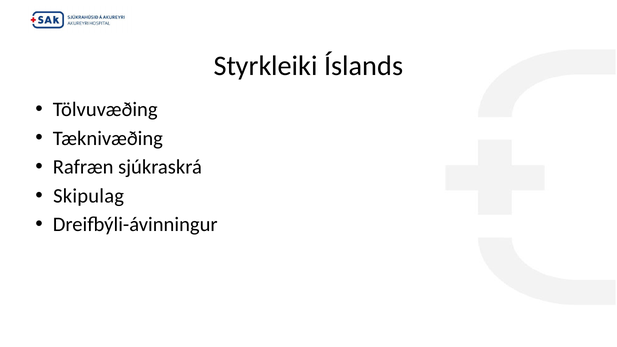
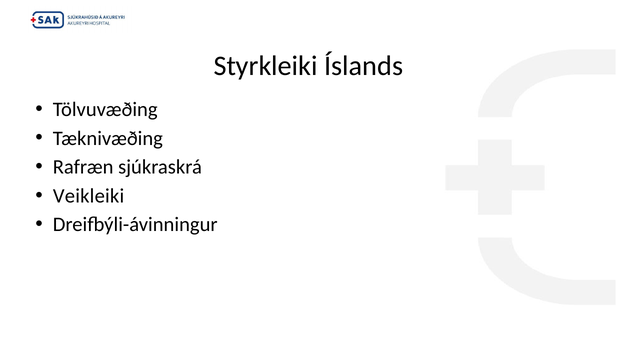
Skipulag: Skipulag -> Veikleiki
